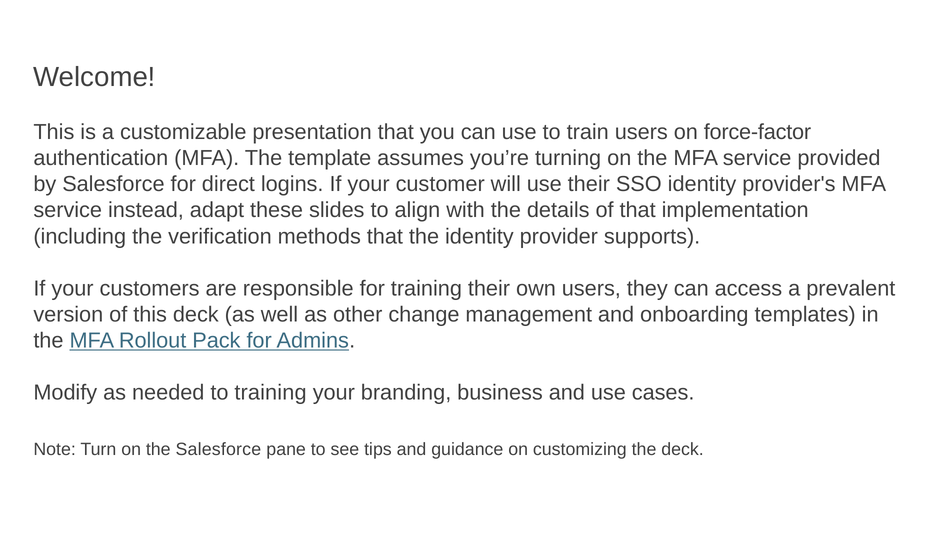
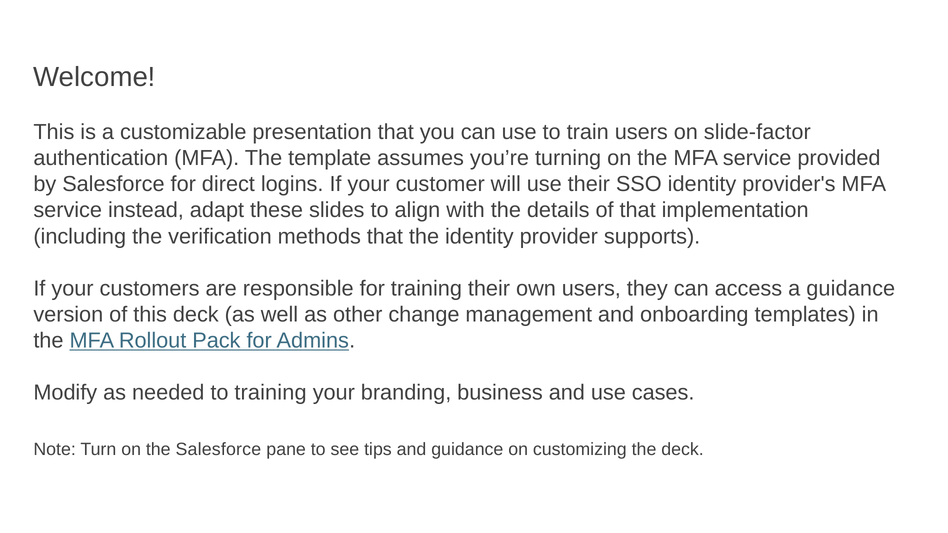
force-factor: force-factor -> slide-factor
a prevalent: prevalent -> guidance
